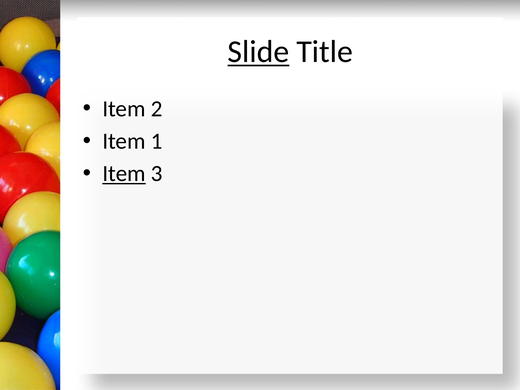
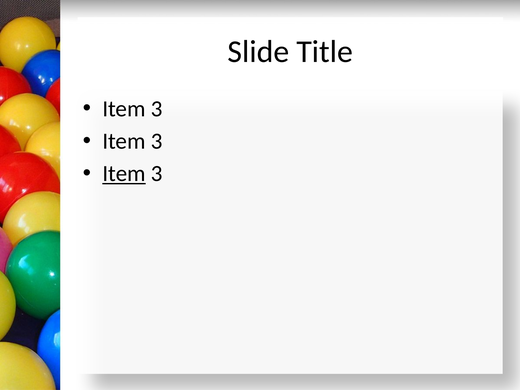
Slide underline: present -> none
2 at (157, 109): 2 -> 3
1 at (157, 141): 1 -> 3
